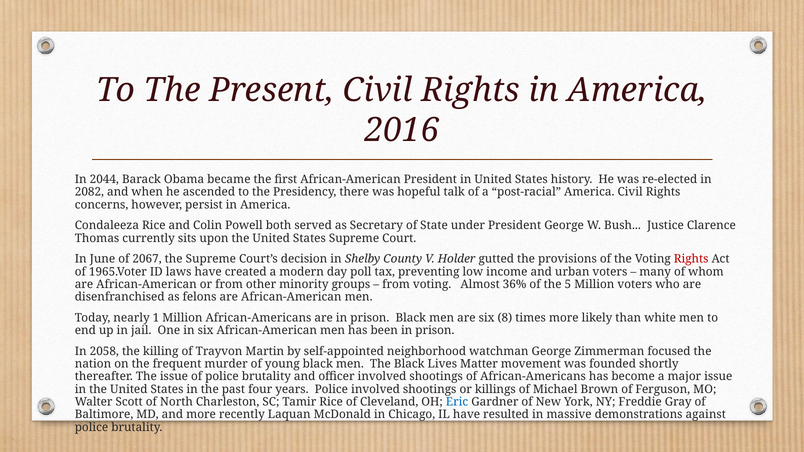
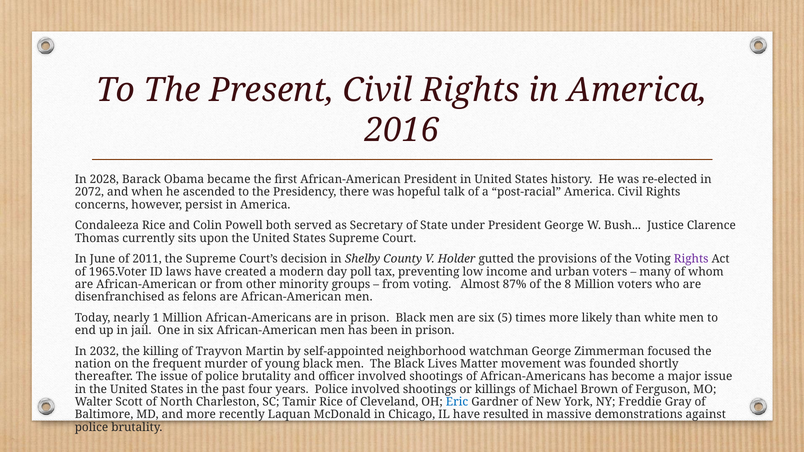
2044: 2044 -> 2028
2082: 2082 -> 2072
2067: 2067 -> 2011
Rights at (691, 259) colour: red -> purple
36%: 36% -> 87%
5: 5 -> 8
8: 8 -> 5
2058: 2058 -> 2032
